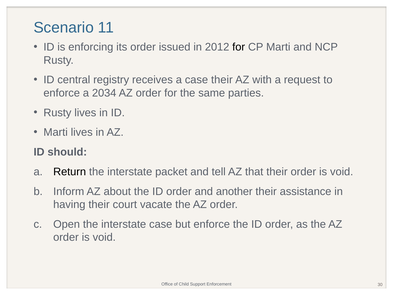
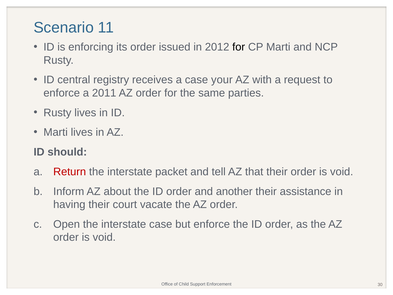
case their: their -> your
2034: 2034 -> 2011
Return colour: black -> red
